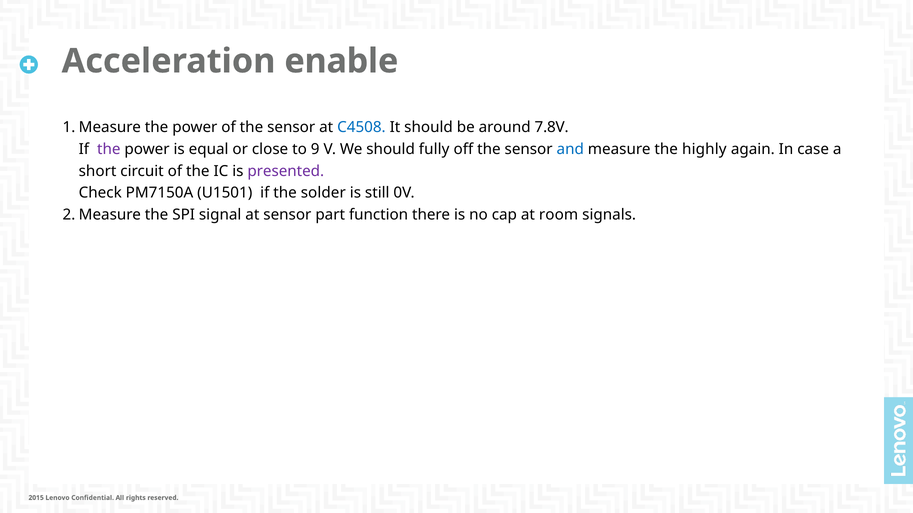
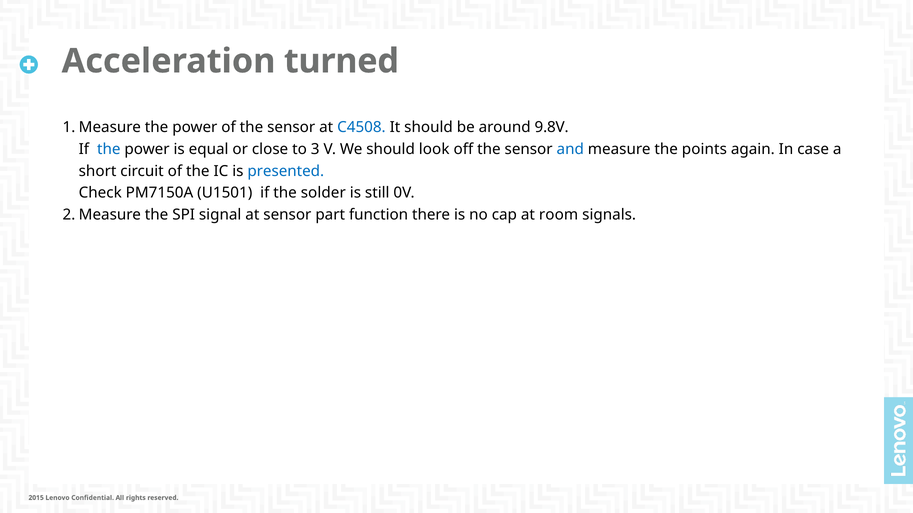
enable: enable -> turned
7.8V: 7.8V -> 9.8V
the at (109, 149) colour: purple -> blue
9: 9 -> 3
fully: fully -> look
highly: highly -> points
presented colour: purple -> blue
